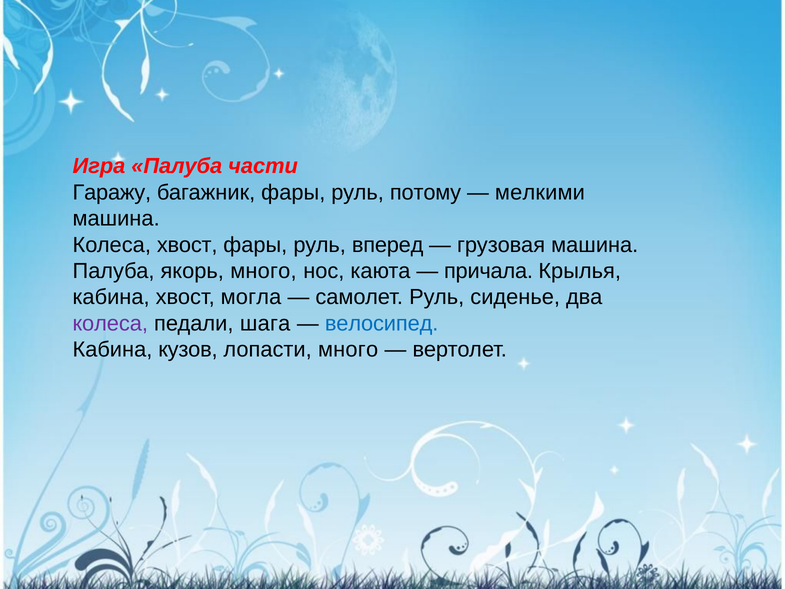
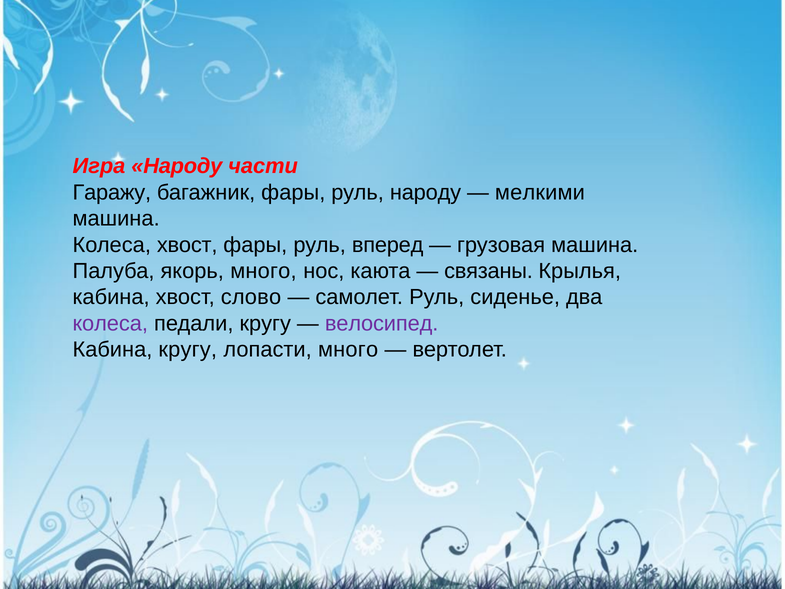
Игра Палуба: Палуба -> Народу
руль потому: потому -> народу
причала: причала -> связаны
могла: могла -> слово
педали шага: шага -> кругу
велосипед colour: blue -> purple
Кабина кузов: кузов -> кругу
